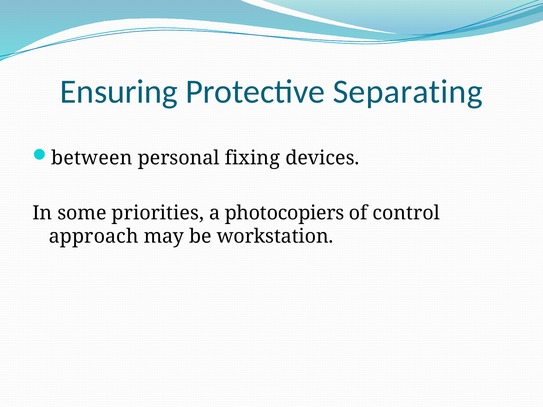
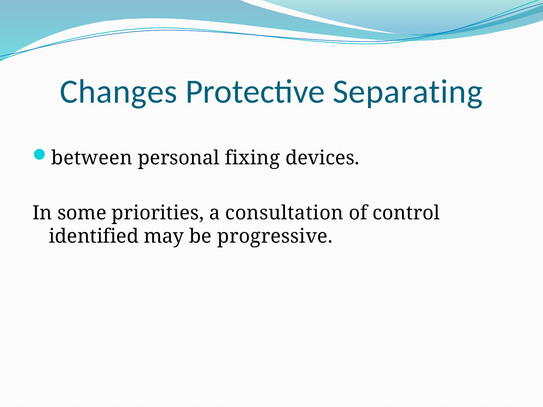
Ensuring: Ensuring -> Changes
photocopiers: photocopiers -> consultation
approach: approach -> identified
workstation: workstation -> progressive
